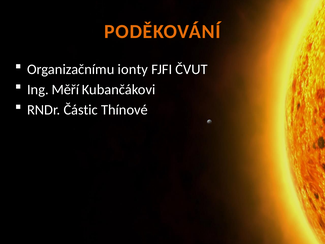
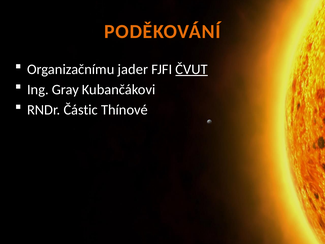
ionty: ionty -> jader
ČVUT underline: none -> present
Měří: Měří -> Gray
